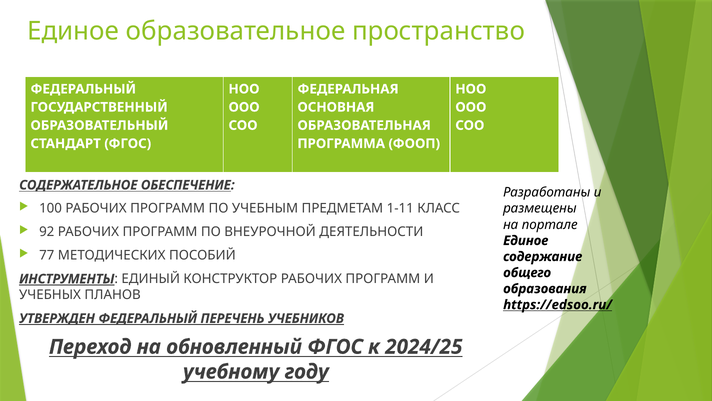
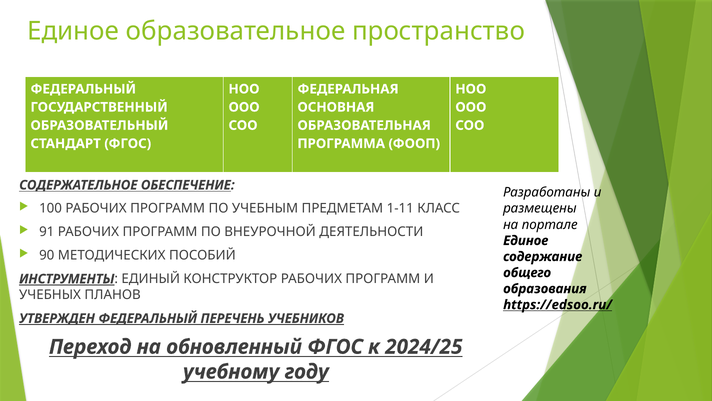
92: 92 -> 91
77: 77 -> 90
